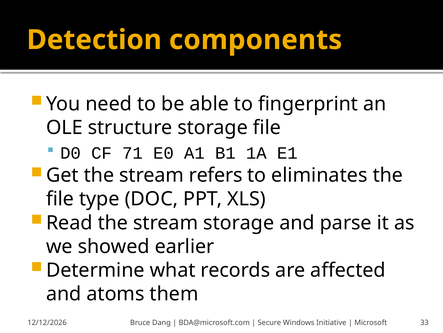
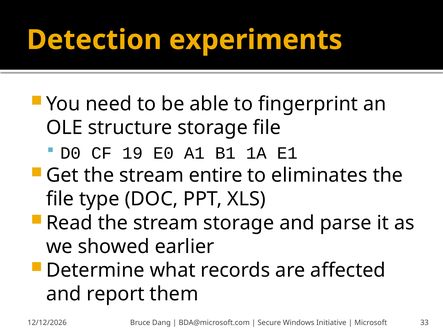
components: components -> experiments
71: 71 -> 19
refers: refers -> entire
atoms: atoms -> report
